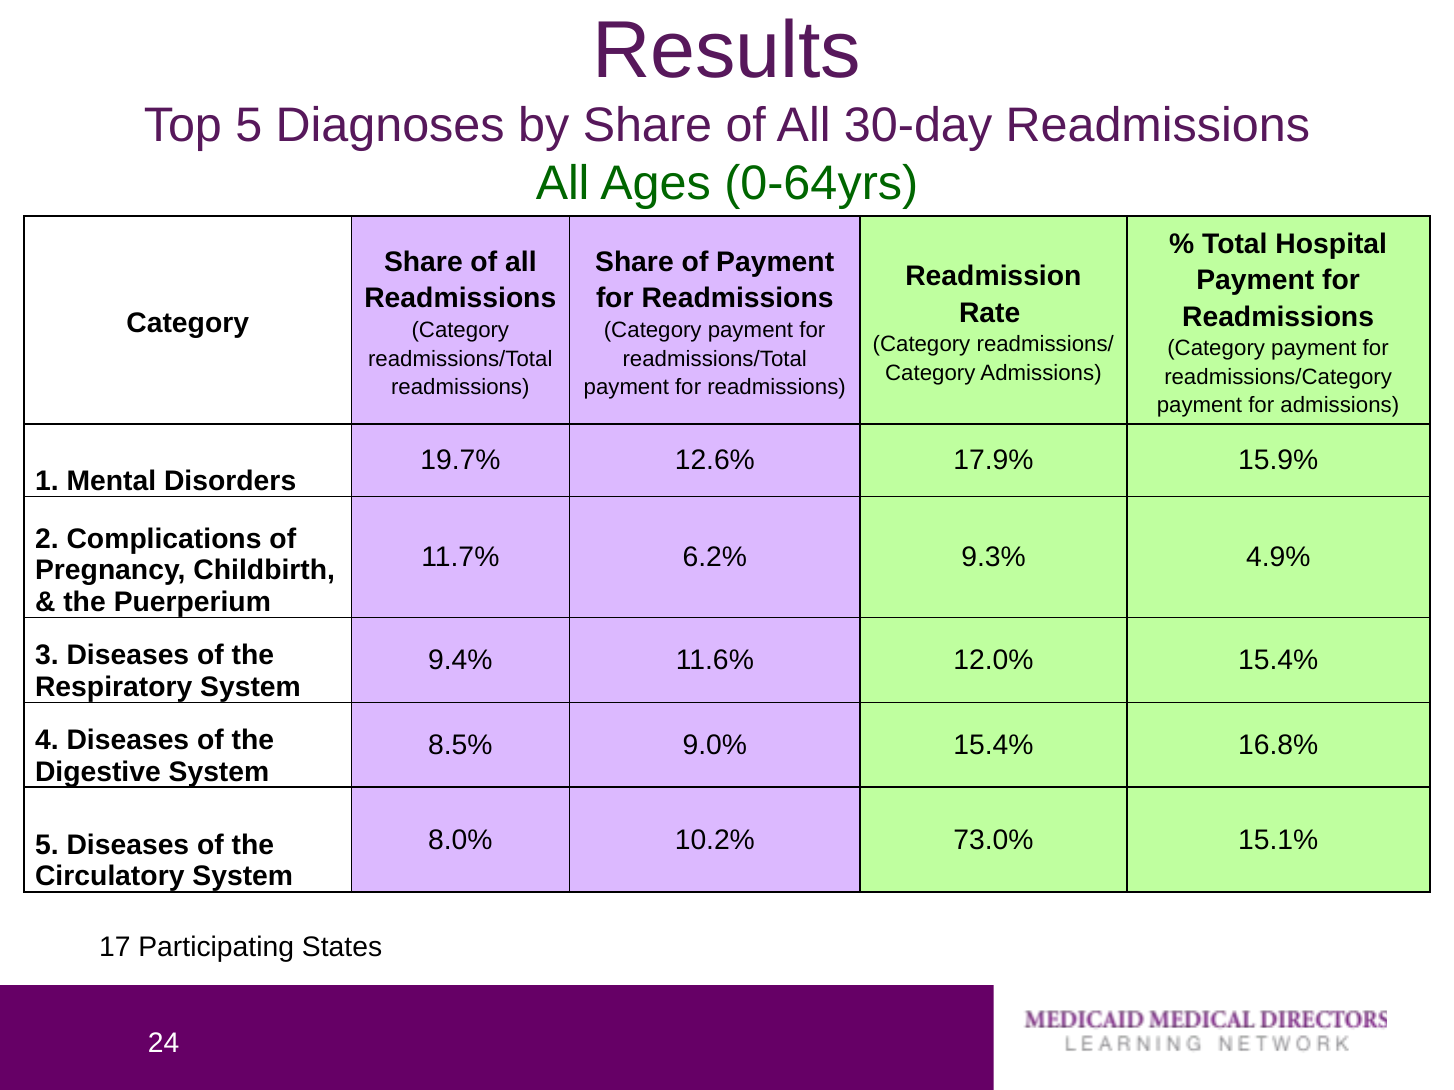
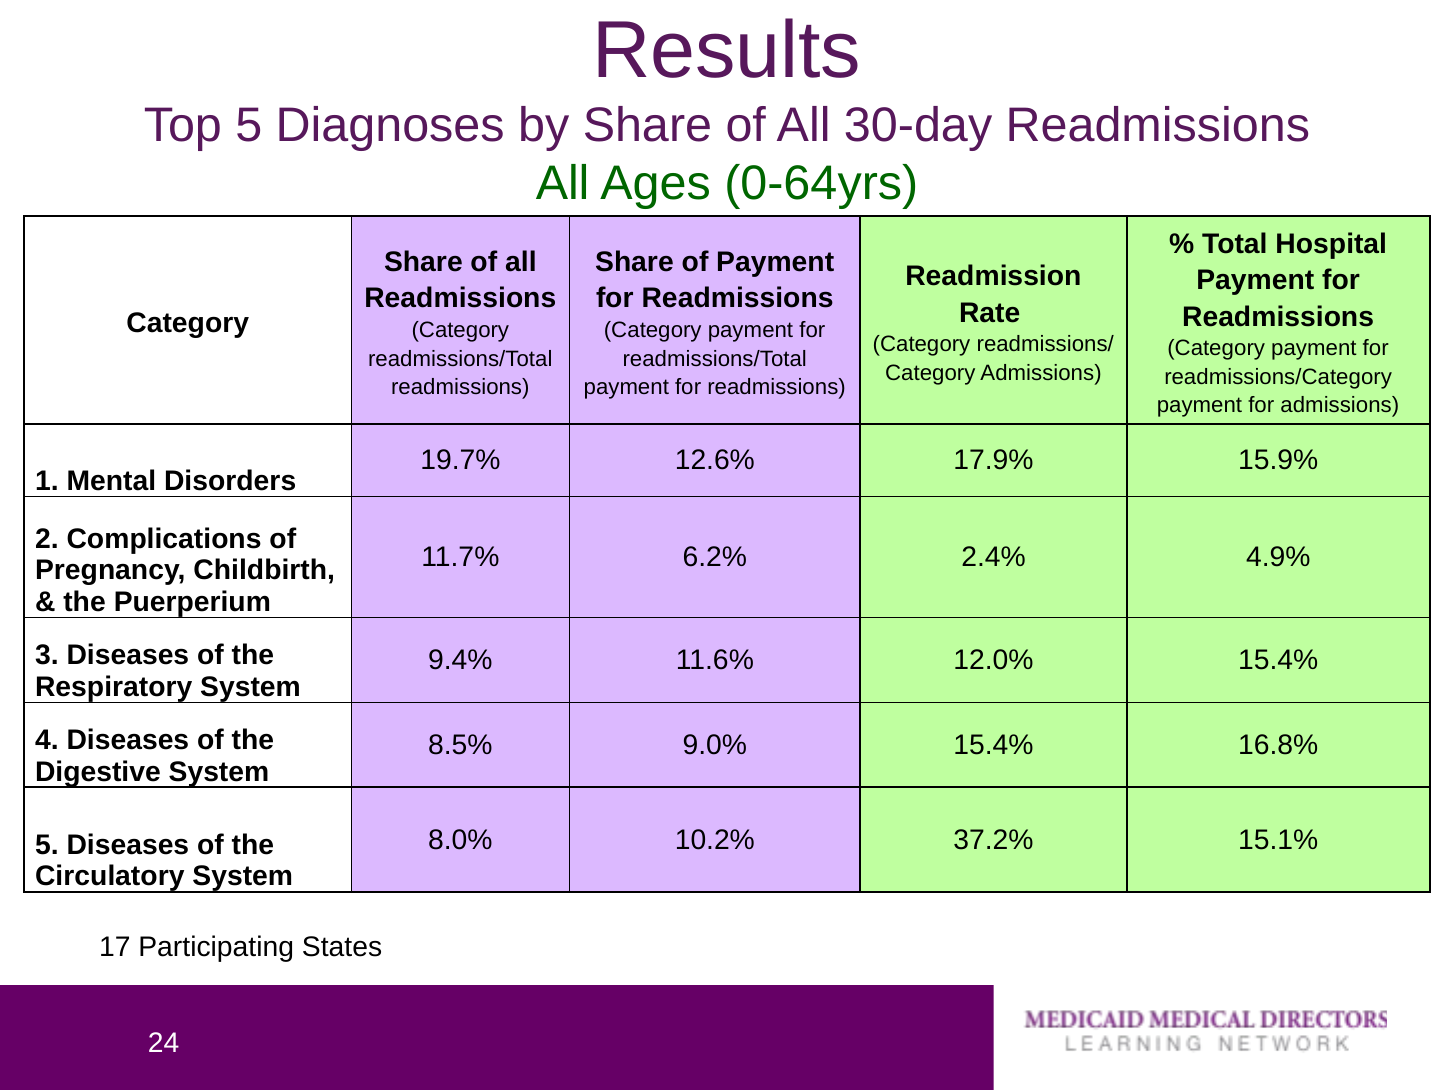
9.3%: 9.3% -> 2.4%
73.0%: 73.0% -> 37.2%
